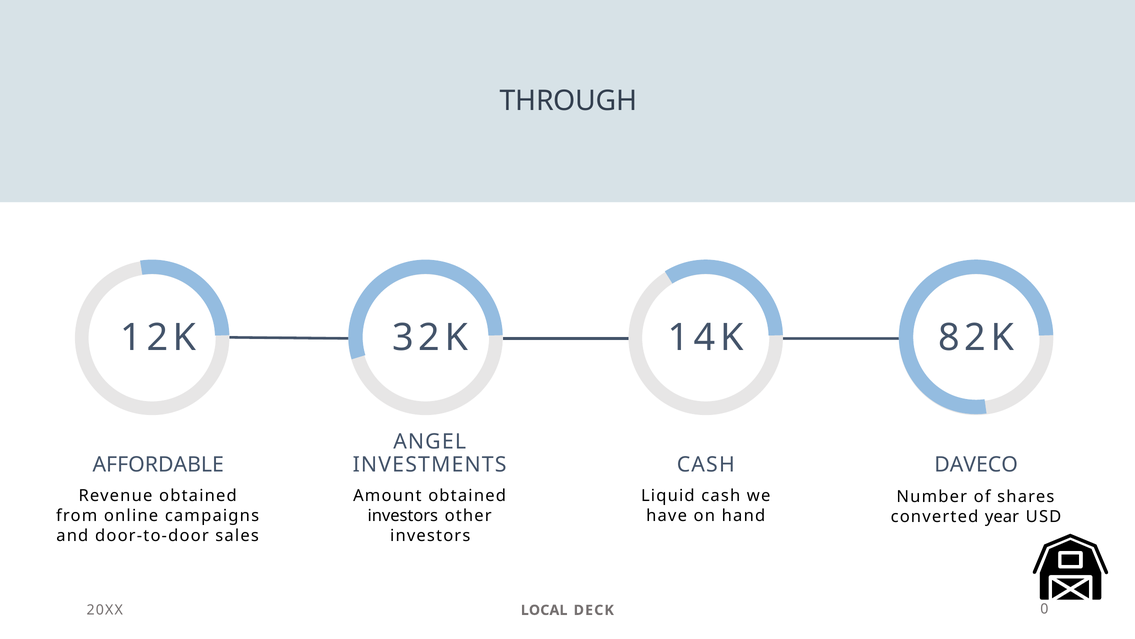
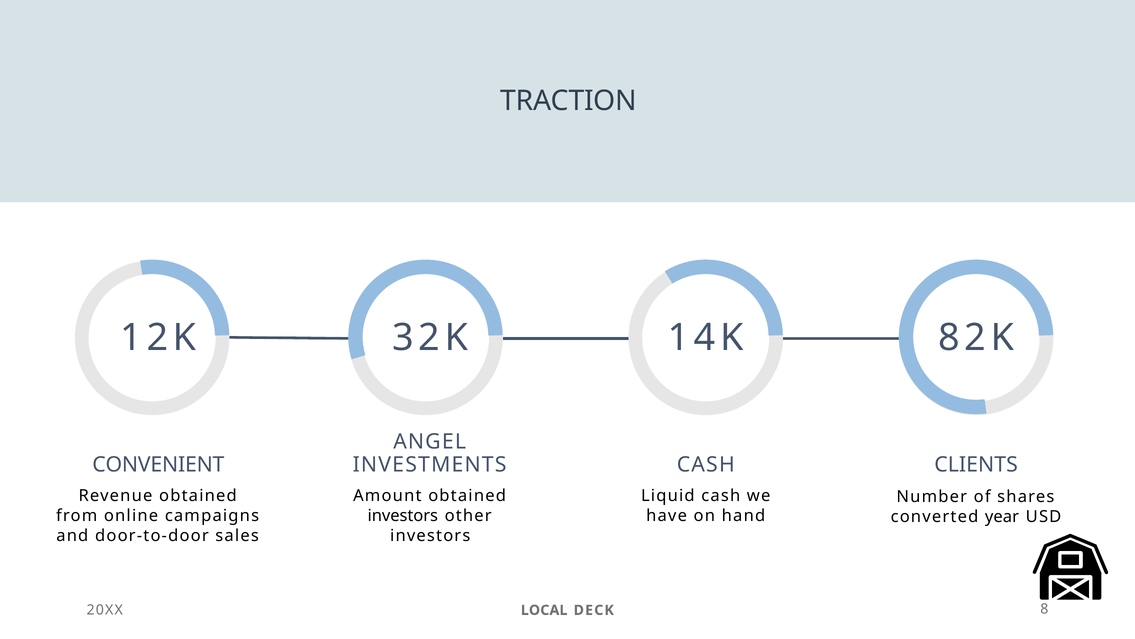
THROUGH: THROUGH -> TRACTION
AFFORDABLE: AFFORDABLE -> CONVENIENT
DAVECO: DAVECO -> CLIENTS
0: 0 -> 8
